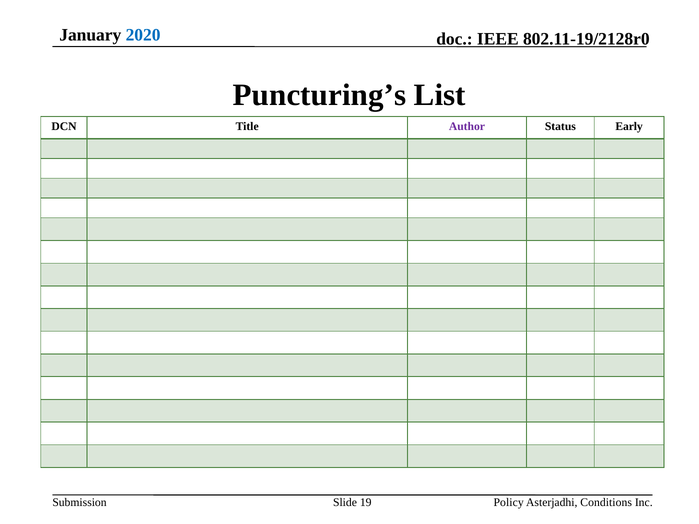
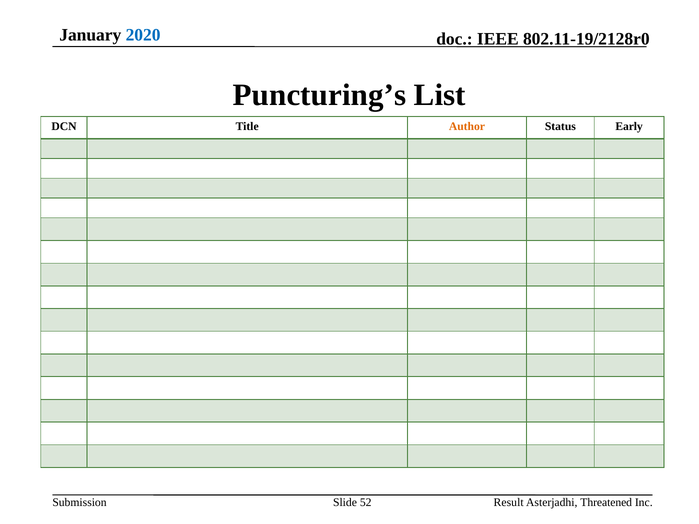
Author colour: purple -> orange
19: 19 -> 52
Policy: Policy -> Result
Conditions: Conditions -> Threatened
